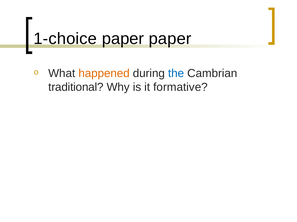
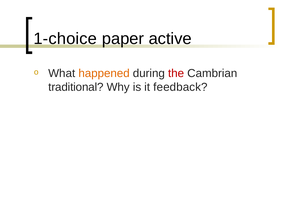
paper paper: paper -> active
the colour: blue -> red
formative: formative -> feedback
